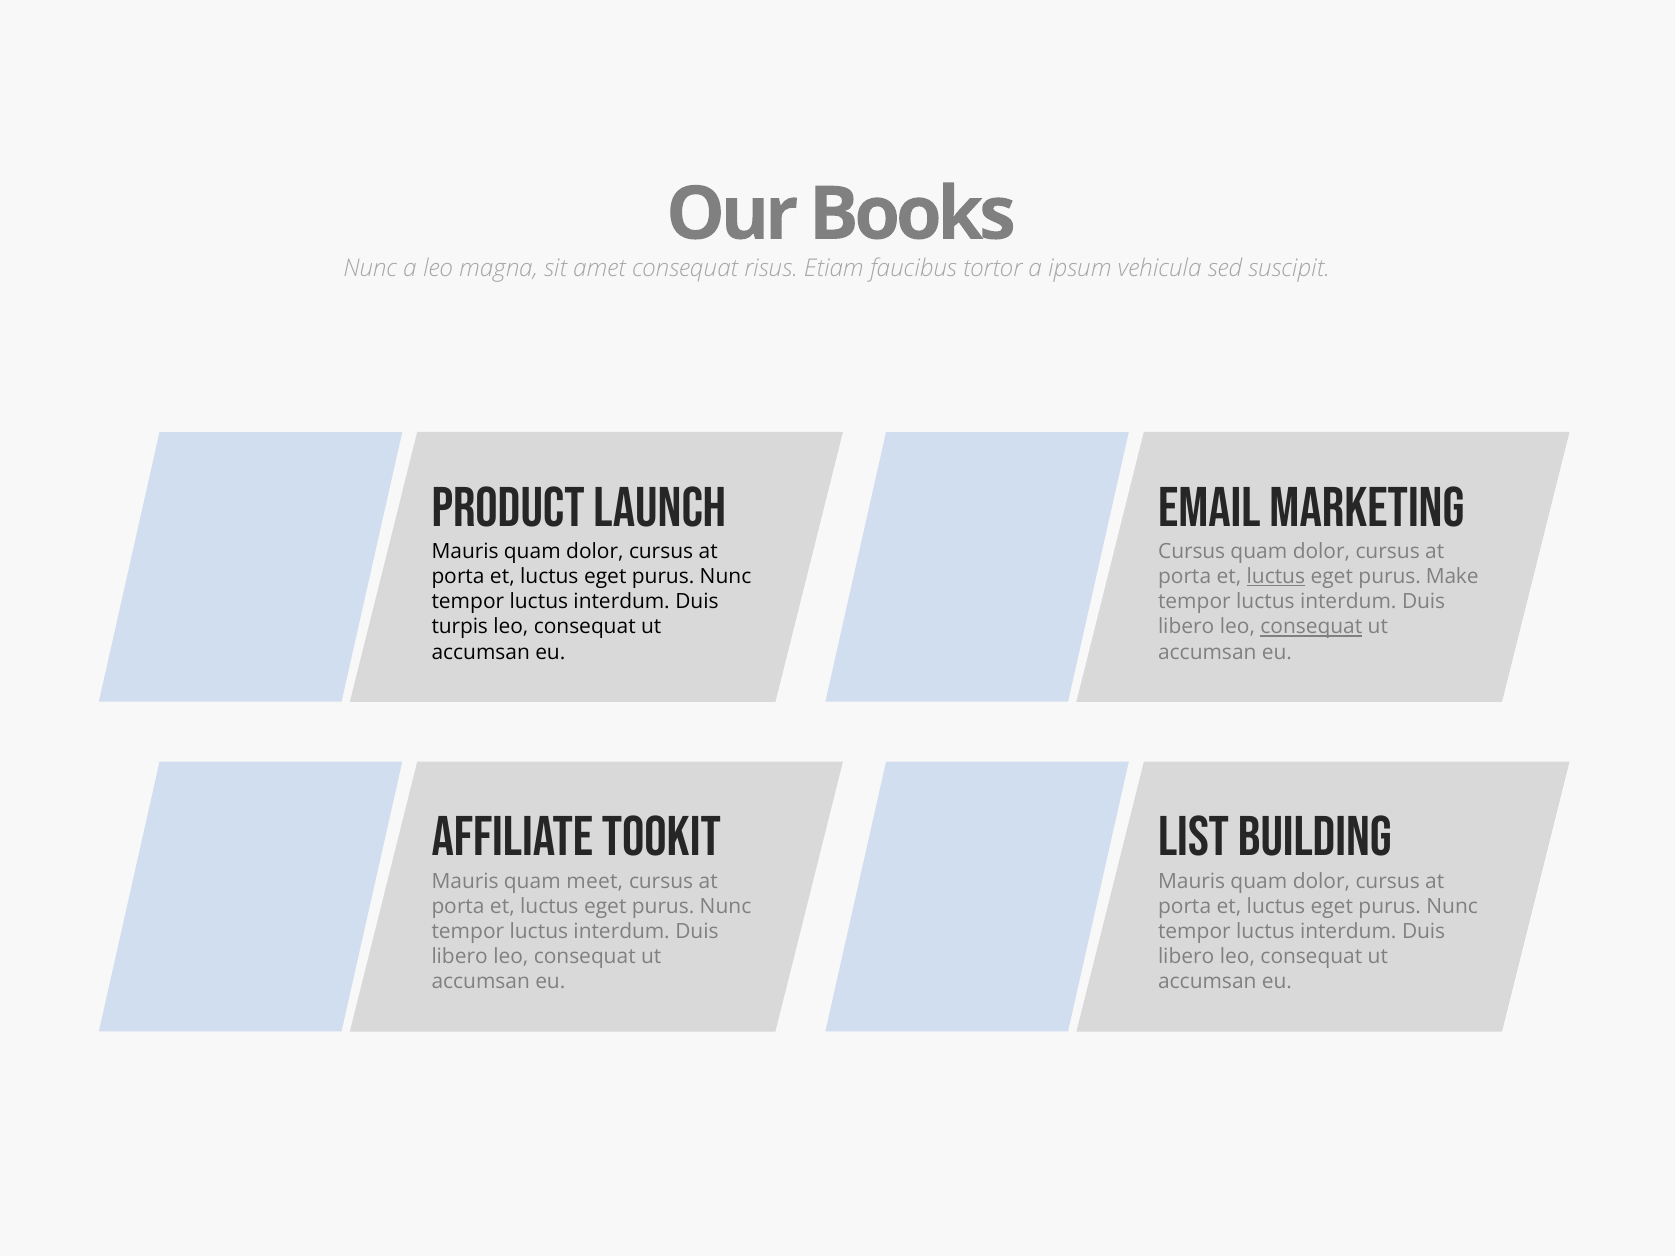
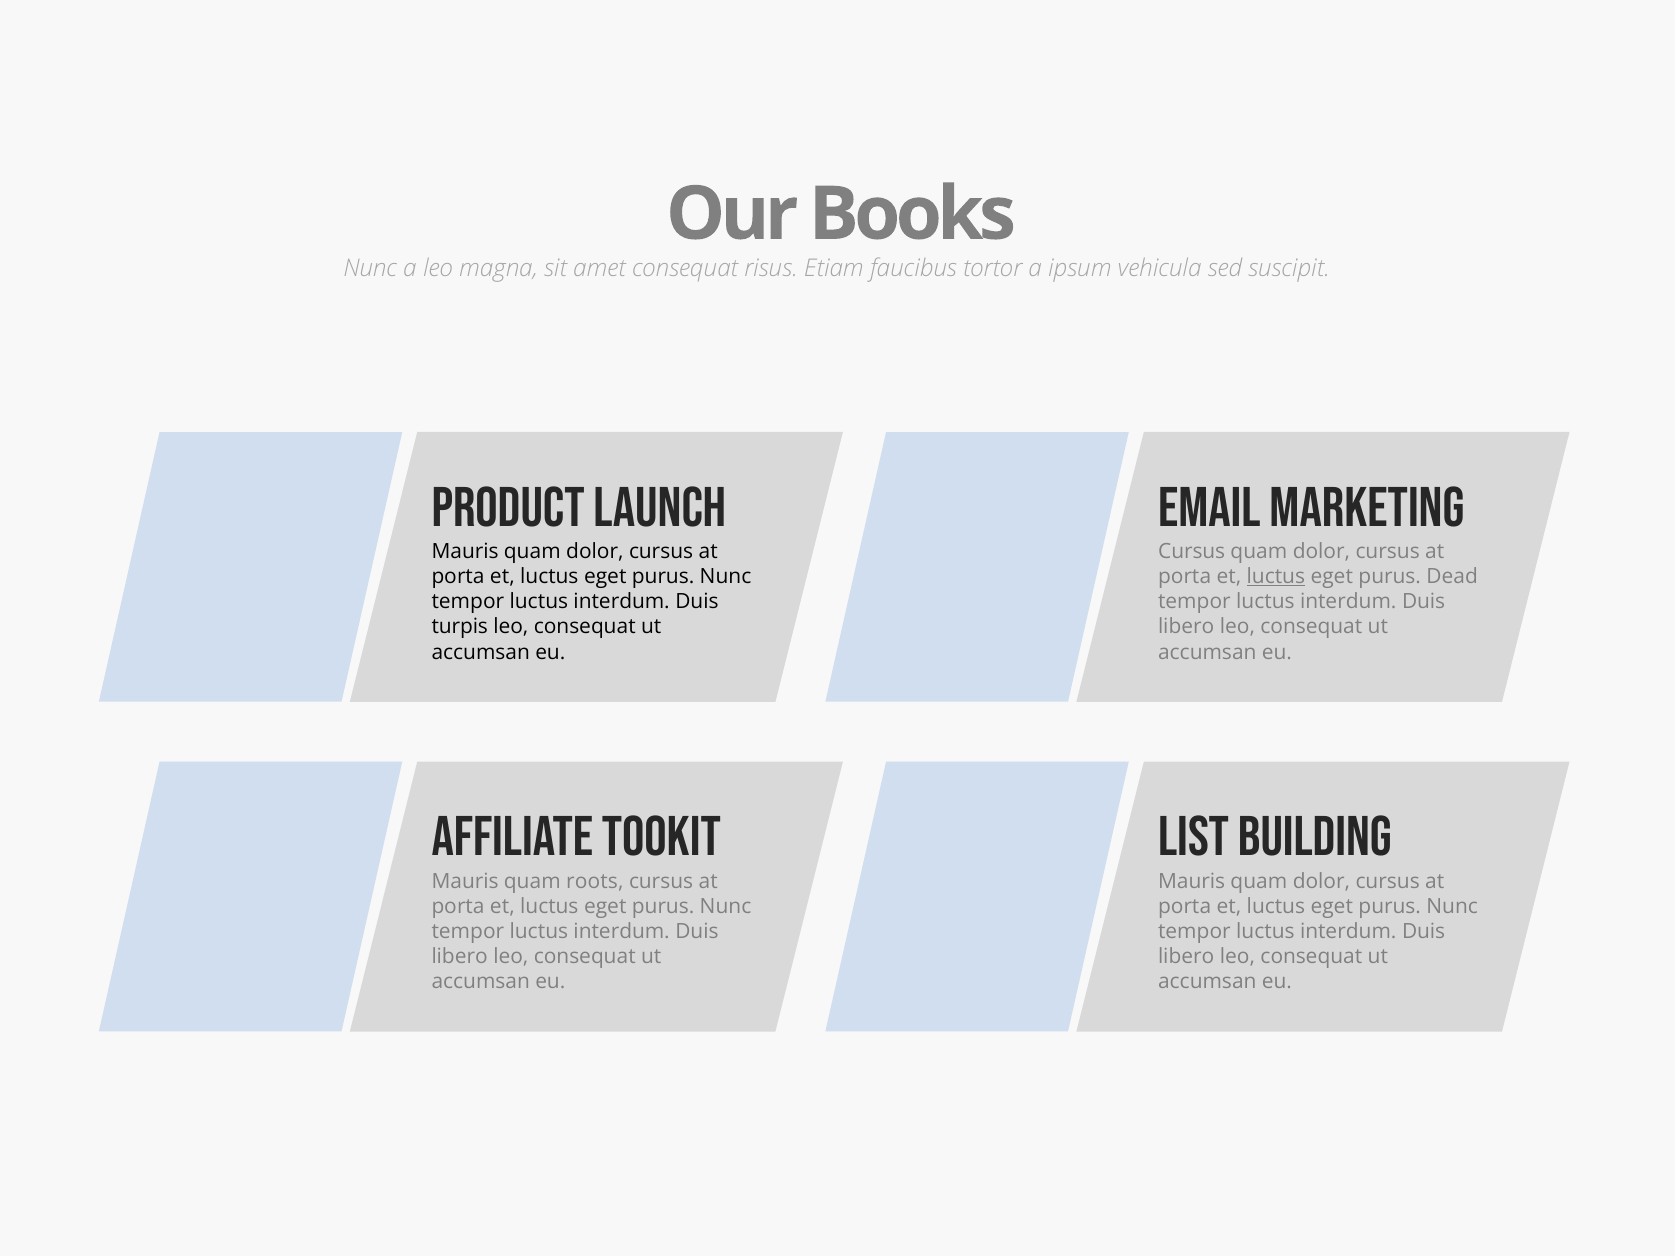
Make: Make -> Dead
consequat at (1311, 627) underline: present -> none
meet: meet -> roots
